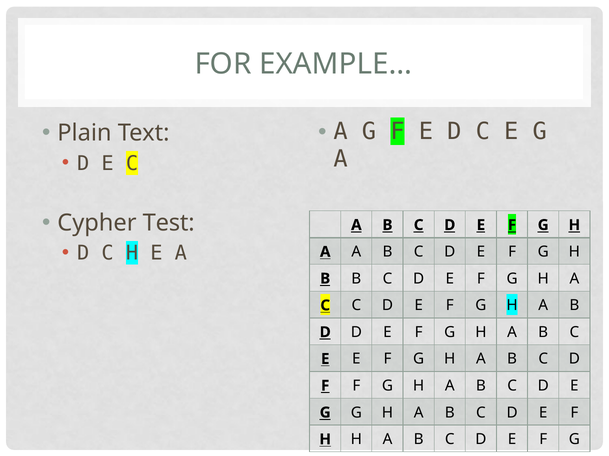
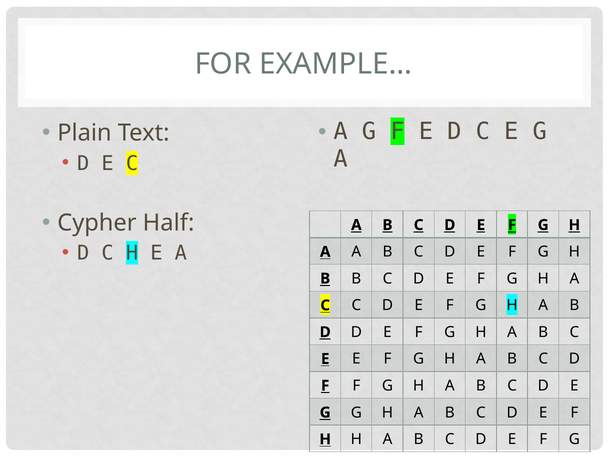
Test: Test -> Half
